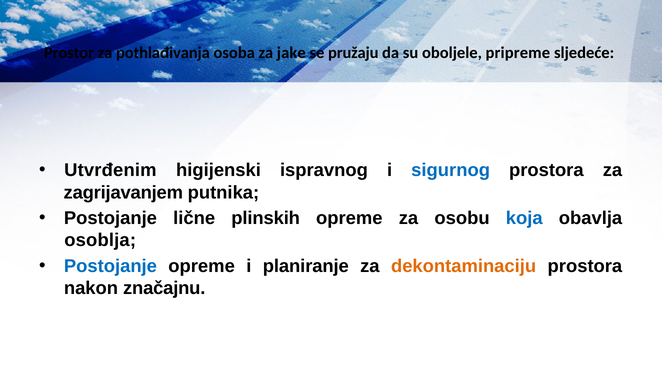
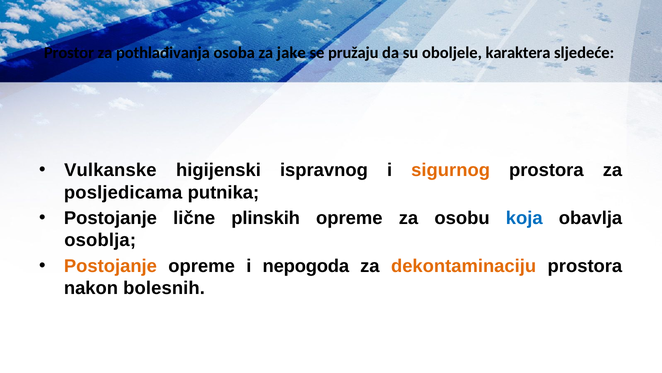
pripreme: pripreme -> karaktera
Utvrđenim: Utvrđenim -> Vulkanske
sigurnog colour: blue -> orange
zagrijavanjem: zagrijavanjem -> posljedicama
Postojanje at (110, 266) colour: blue -> orange
planiranje: planiranje -> nepogoda
značajnu: značajnu -> bolesnih
